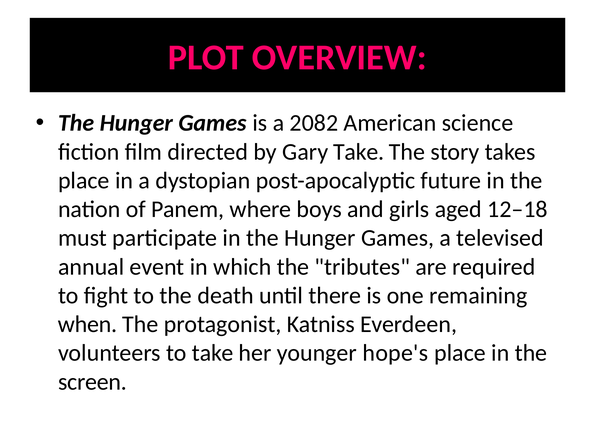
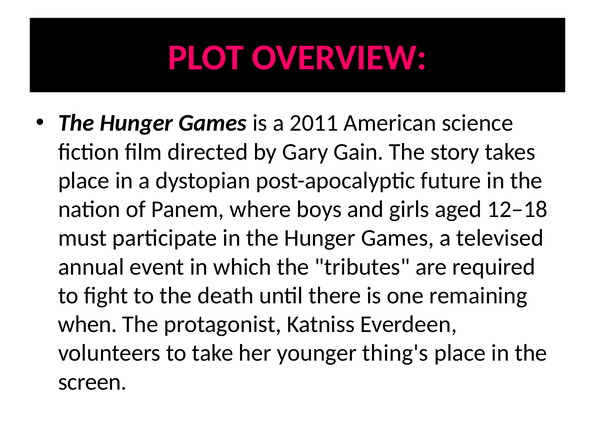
2082: 2082 -> 2011
Gary Take: Take -> Gain
hope's: hope's -> thing's
